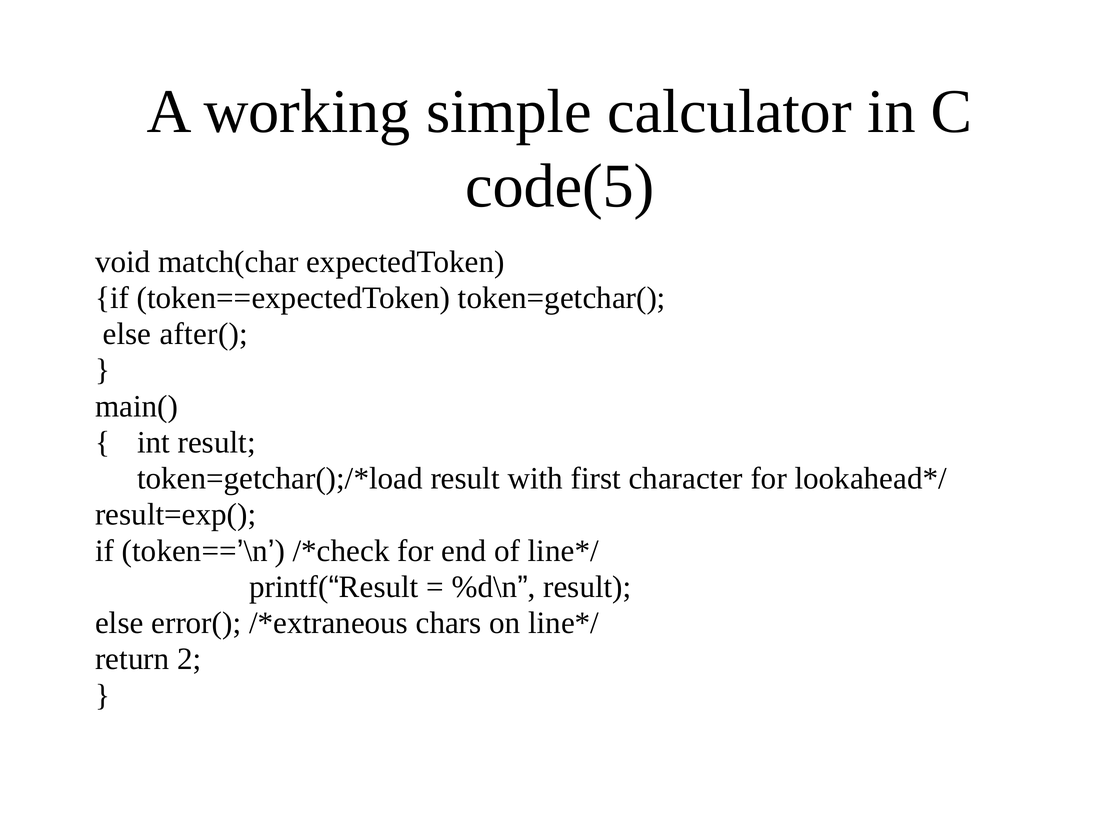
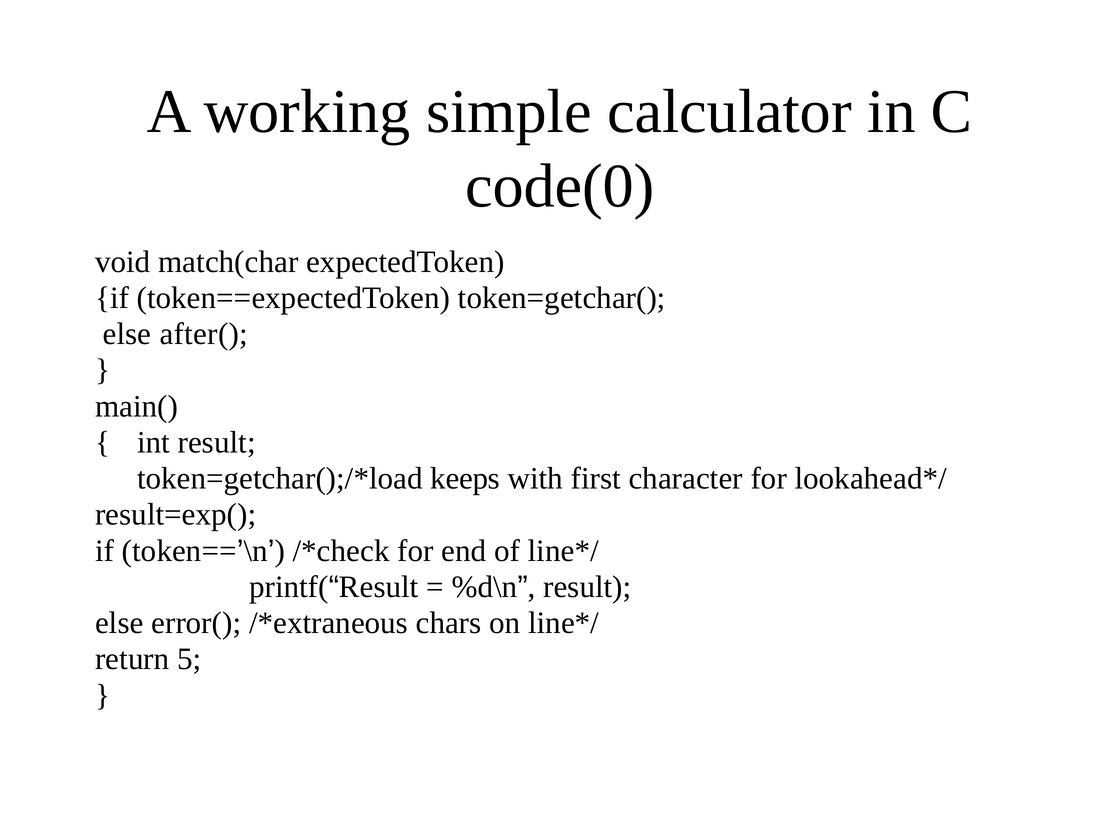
code(5: code(5 -> code(0
result at (465, 479): result -> keeps
2: 2 -> 5
